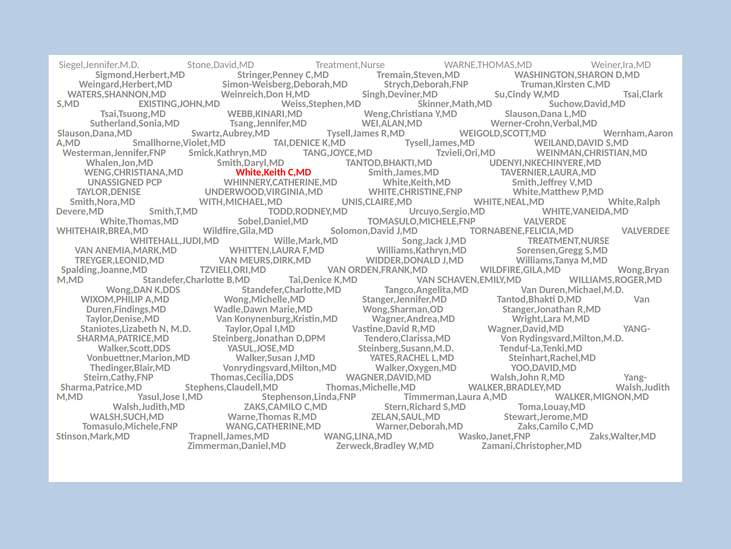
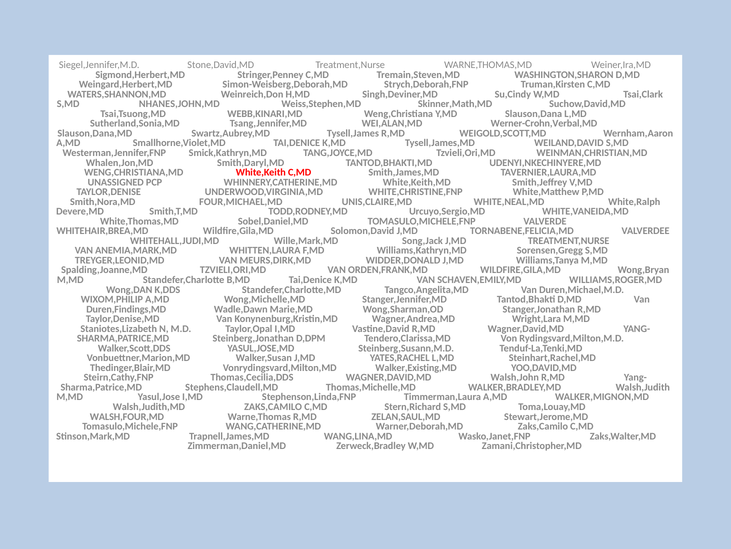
EXISTING,JOHN,MD: EXISTING,JOHN,MD -> NHANES,JOHN,MD
WITH,MICHAEL,MD: WITH,MICHAEL,MD -> FOUR,MICHAEL,MD
Walker,Oxygen,MD: Walker,Oxygen,MD -> Walker,Existing,MD
WALSH,SUCH,MD: WALSH,SUCH,MD -> WALSH,FOUR,MD
